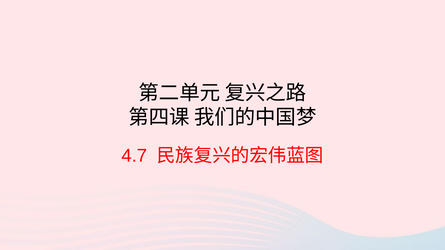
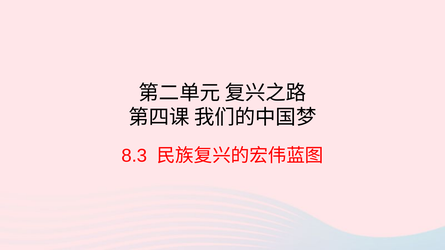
4.7: 4.7 -> 8.3
